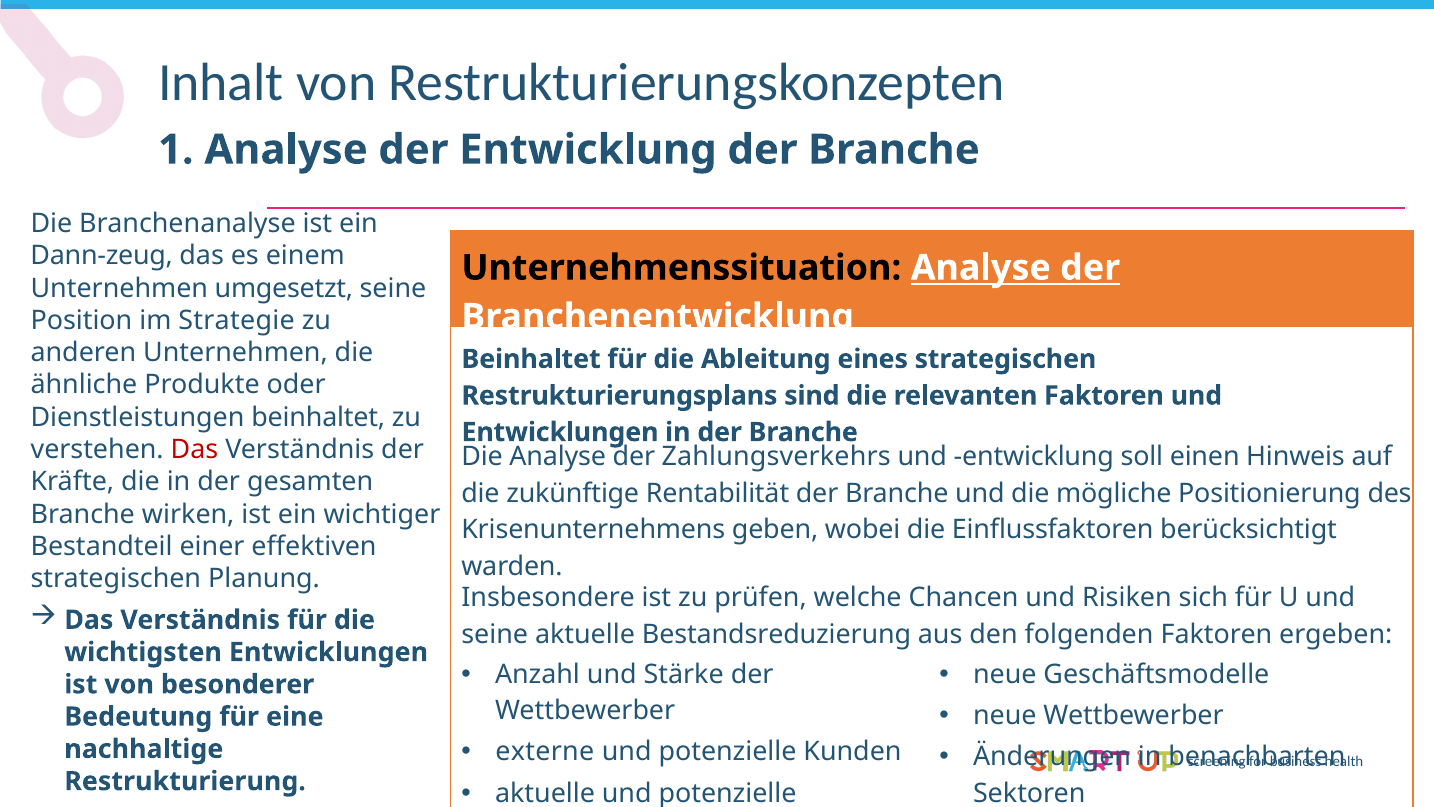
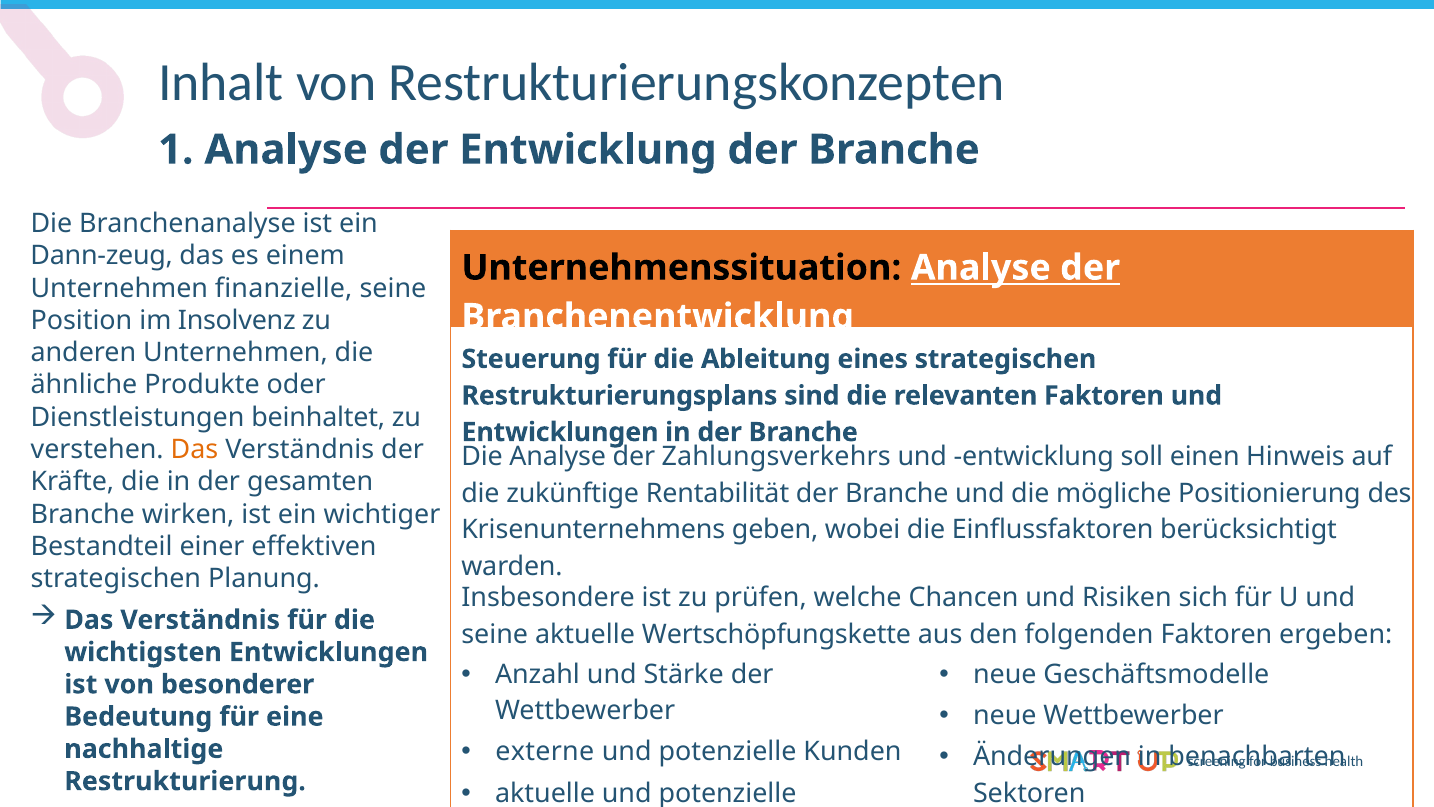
umgesetzt: umgesetzt -> finanzielle
Strategie: Strategie -> Insolvenz
Beinhaltet at (531, 359): Beinhaltet -> Steuerung
Das at (194, 449) colour: red -> orange
Bestandsreduzierung: Bestandsreduzierung -> Wertschöpfungskette
